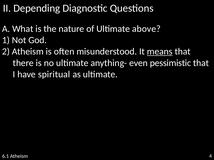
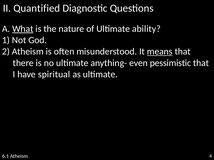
Depending: Depending -> Quantified
What underline: none -> present
above: above -> ability
